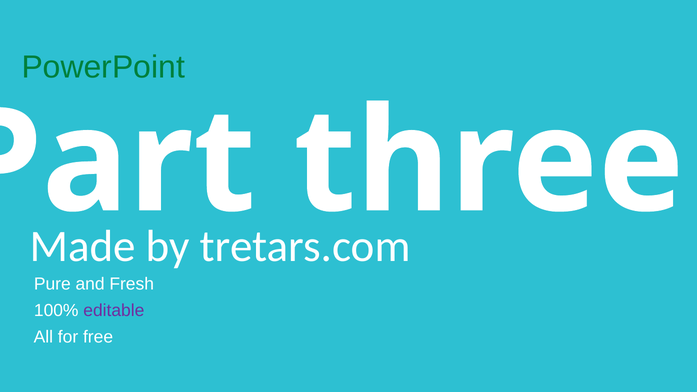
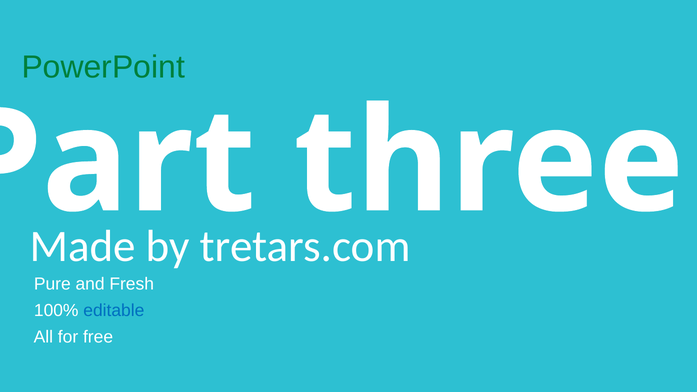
editable colour: purple -> blue
